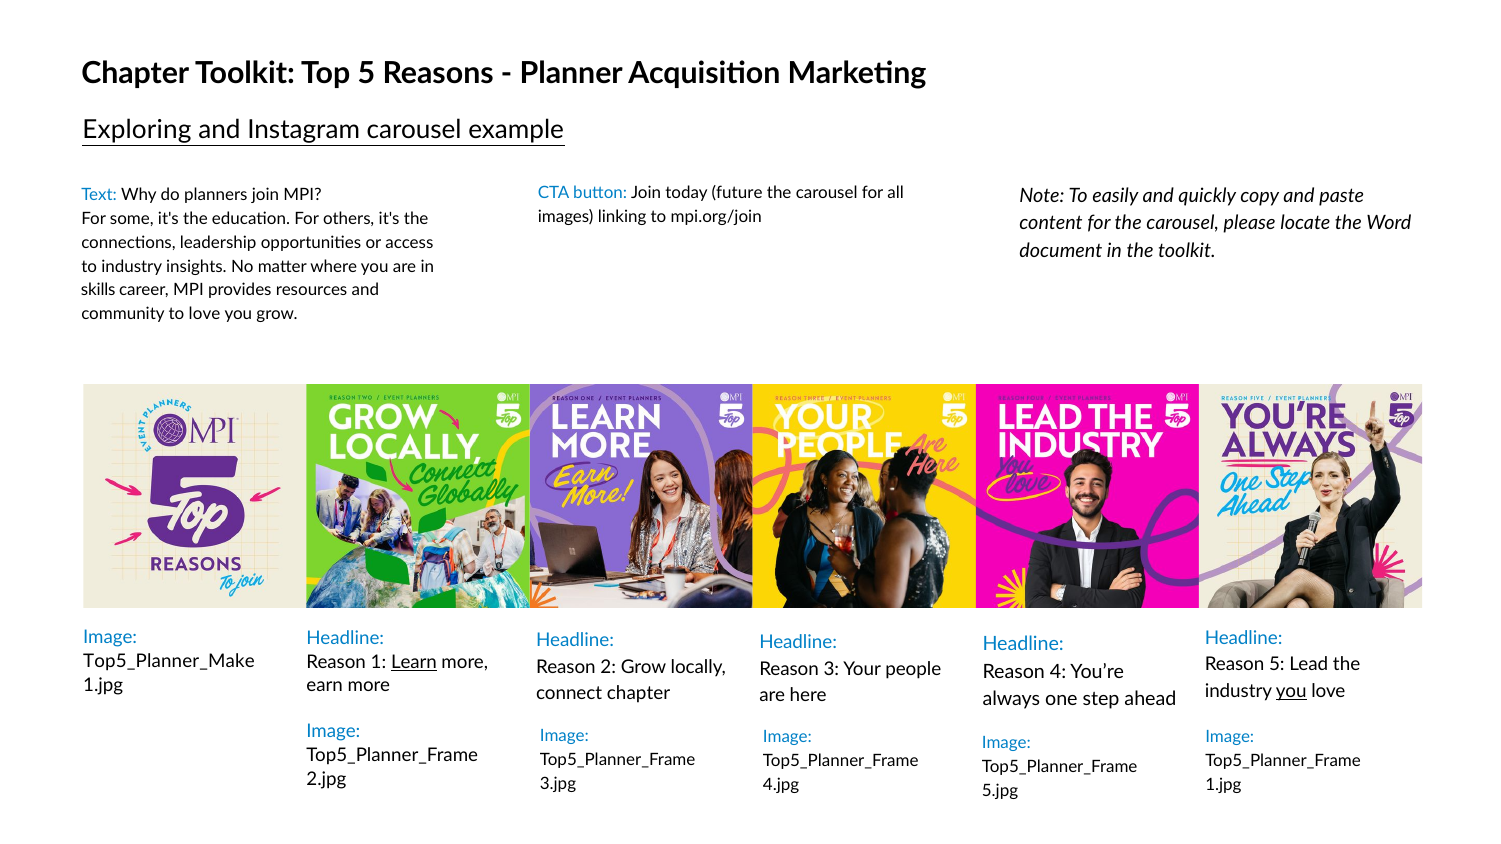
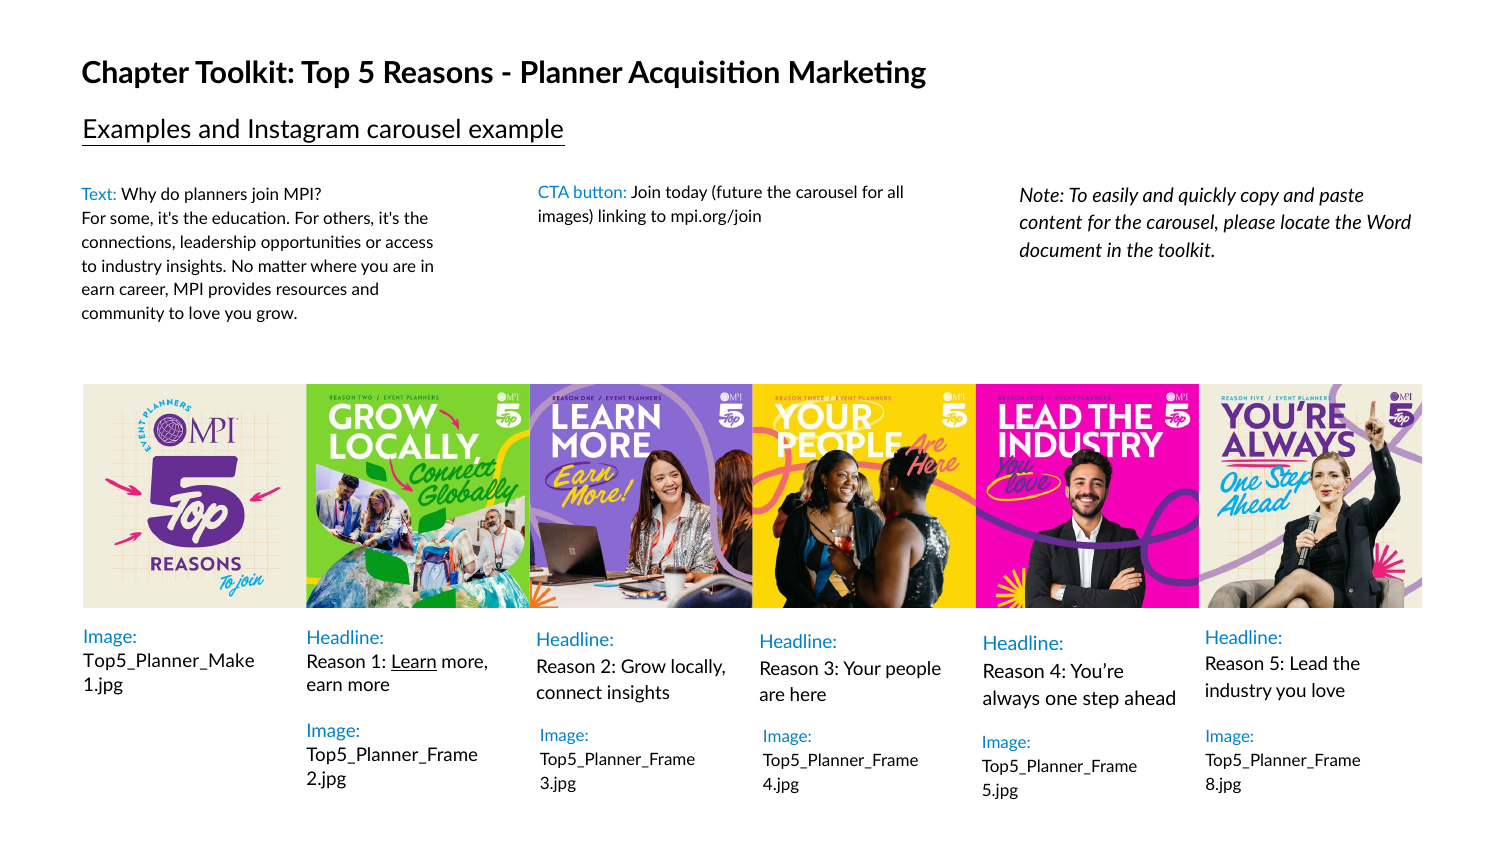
Exploring: Exploring -> Examples
skills at (98, 290): skills -> earn
you at (1291, 691) underline: present -> none
connect chapter: chapter -> insights
1.jpg at (1223, 785): 1.jpg -> 8.jpg
